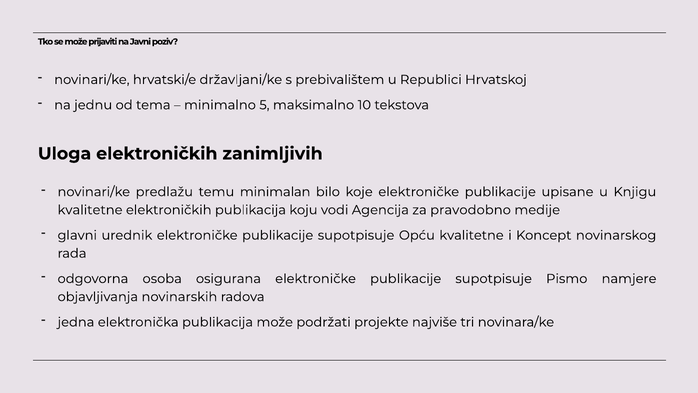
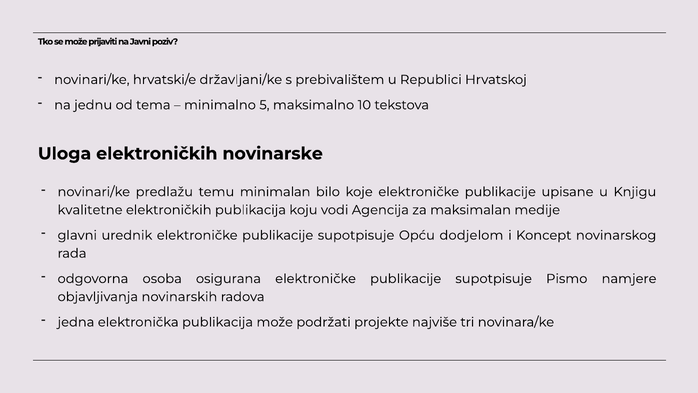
zanimljivih: zanimljivih -> novinarske
pravodobno: pravodobno -> maksimalan
Opću kvalitetne: kvalitetne -> dodjelom
